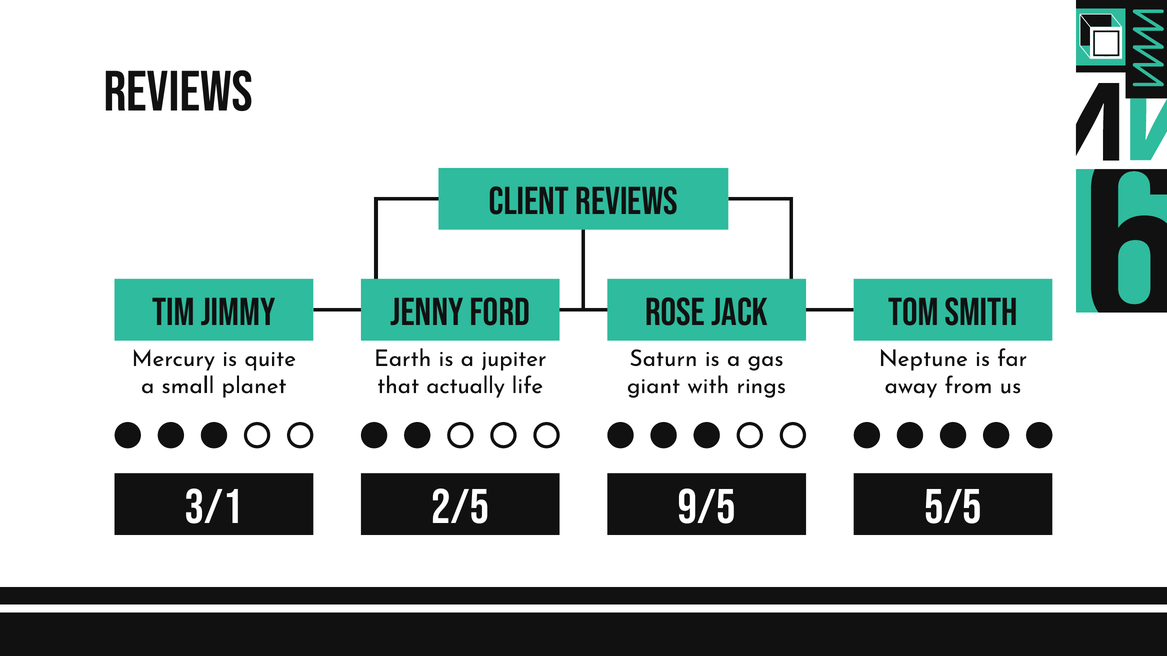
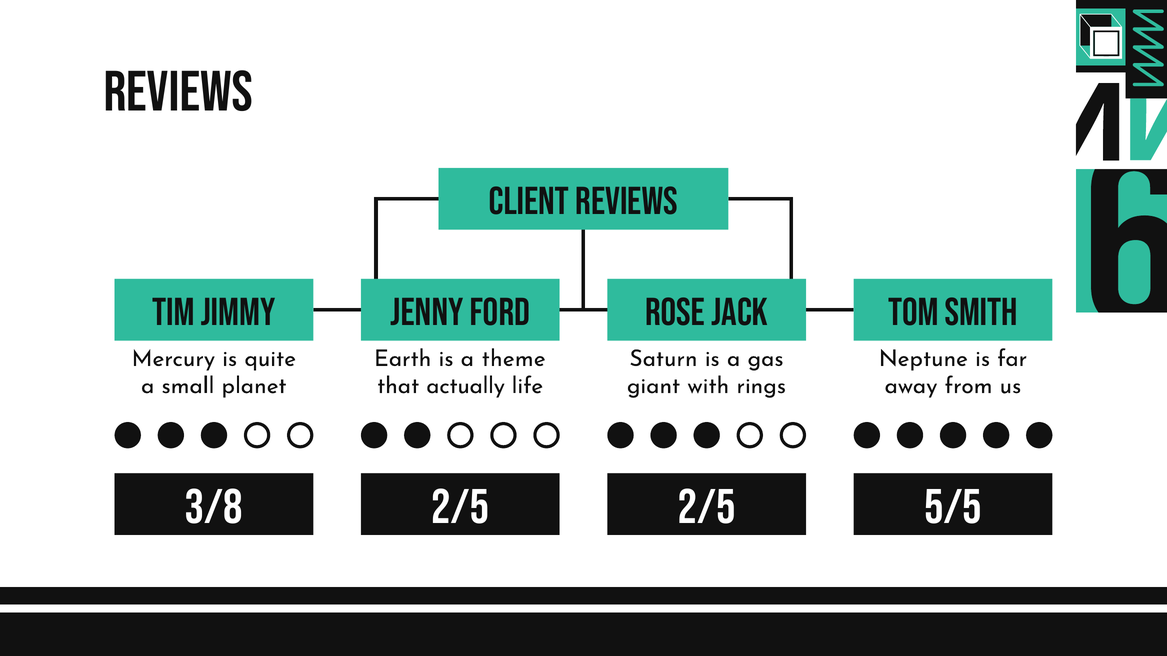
jupiter: jupiter -> theme
3/1: 3/1 -> 3/8
2/5 9/5: 9/5 -> 2/5
